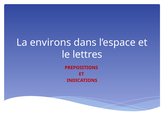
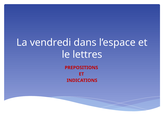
environs: environs -> vendredi
